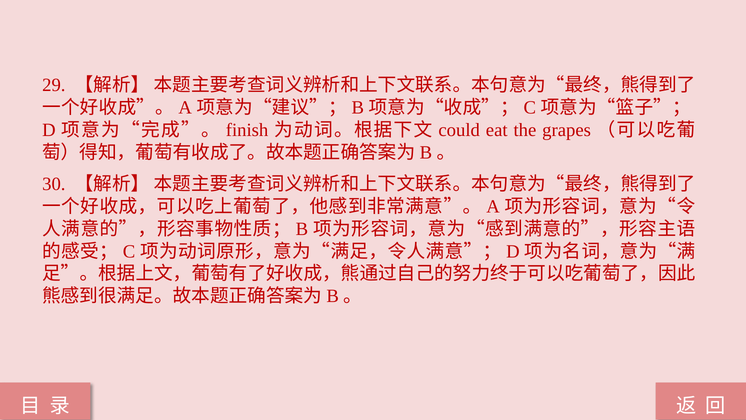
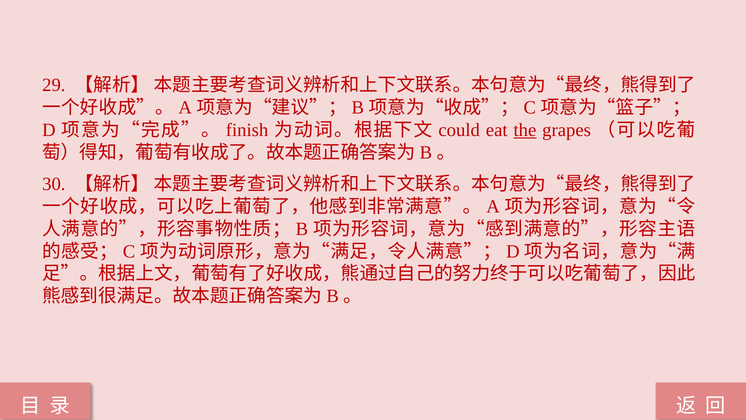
the underline: none -> present
